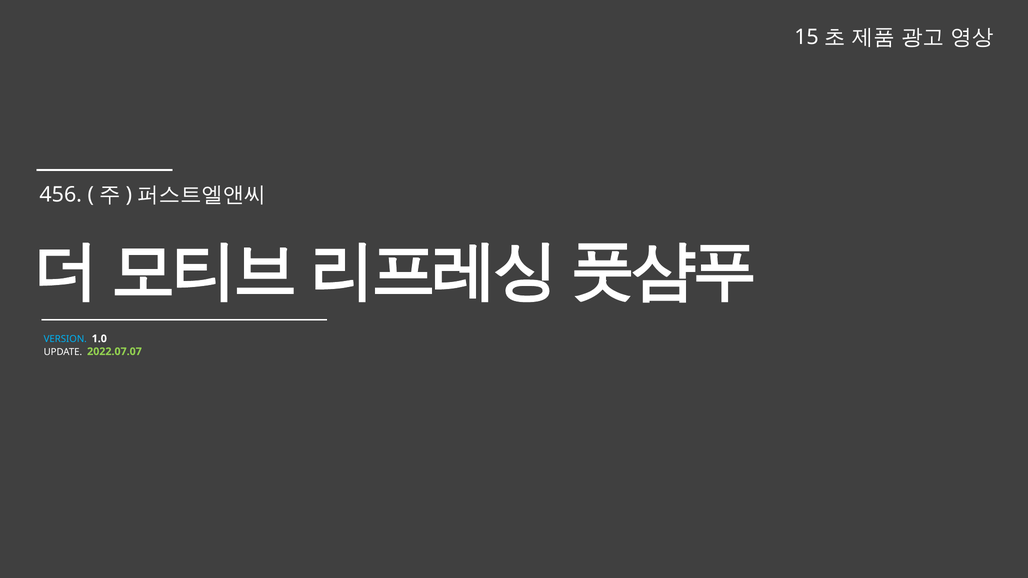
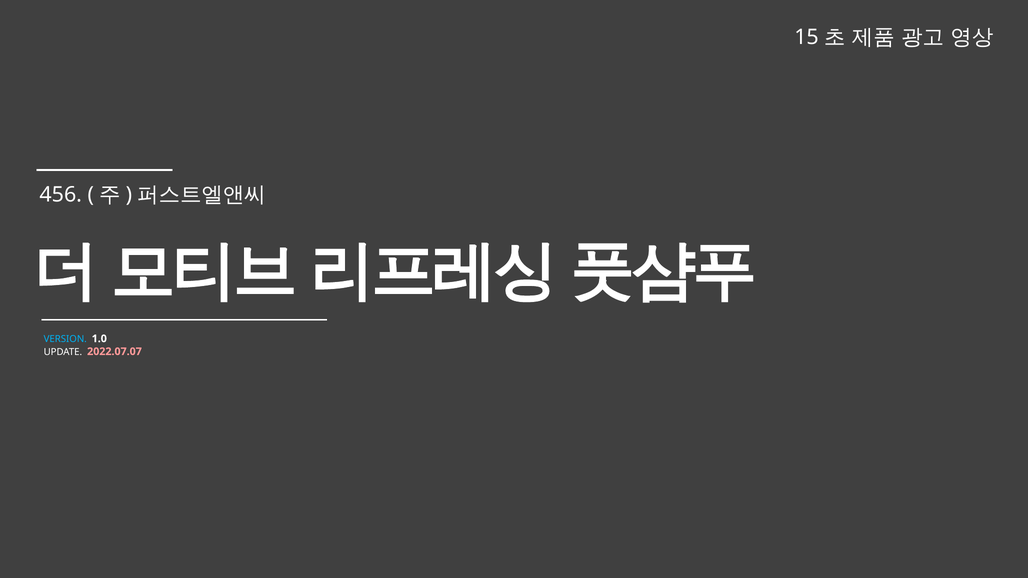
2022.07.07 colour: light green -> pink
